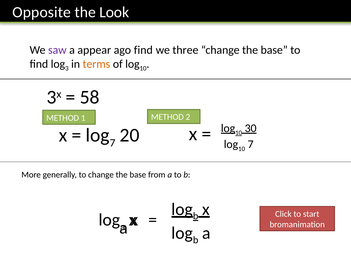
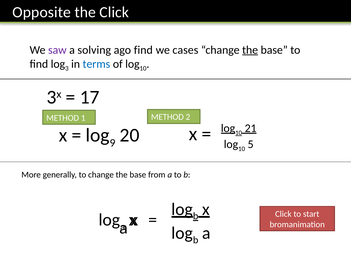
the Look: Look -> Click
appear: appear -> solving
three: three -> cases
the at (250, 50) underline: none -> present
terms colour: orange -> blue
58: 58 -> 17
30: 30 -> 21
7 at (113, 143): 7 -> 9
7 at (251, 144): 7 -> 5
